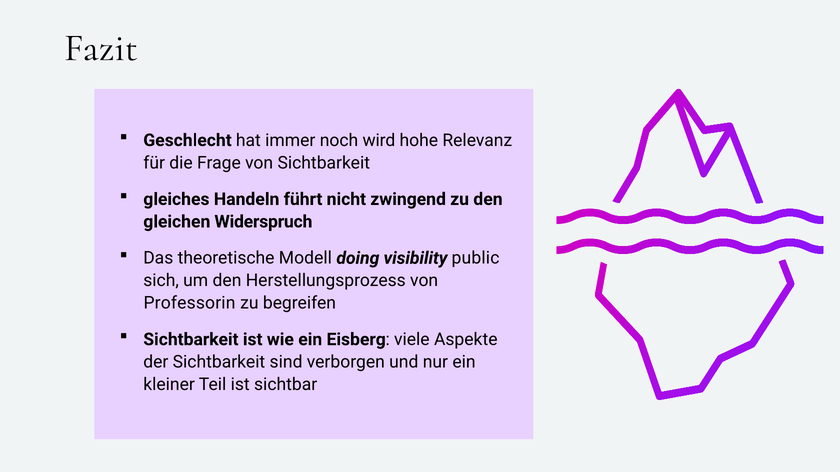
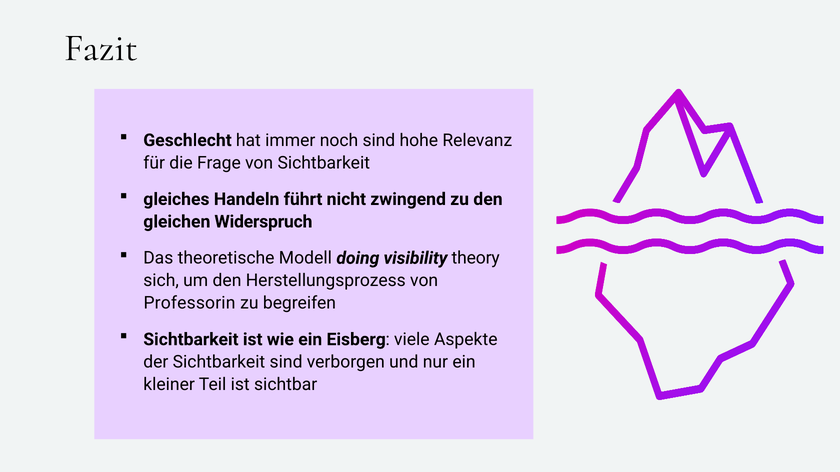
noch wird: wird -> sind
public: public -> theory
